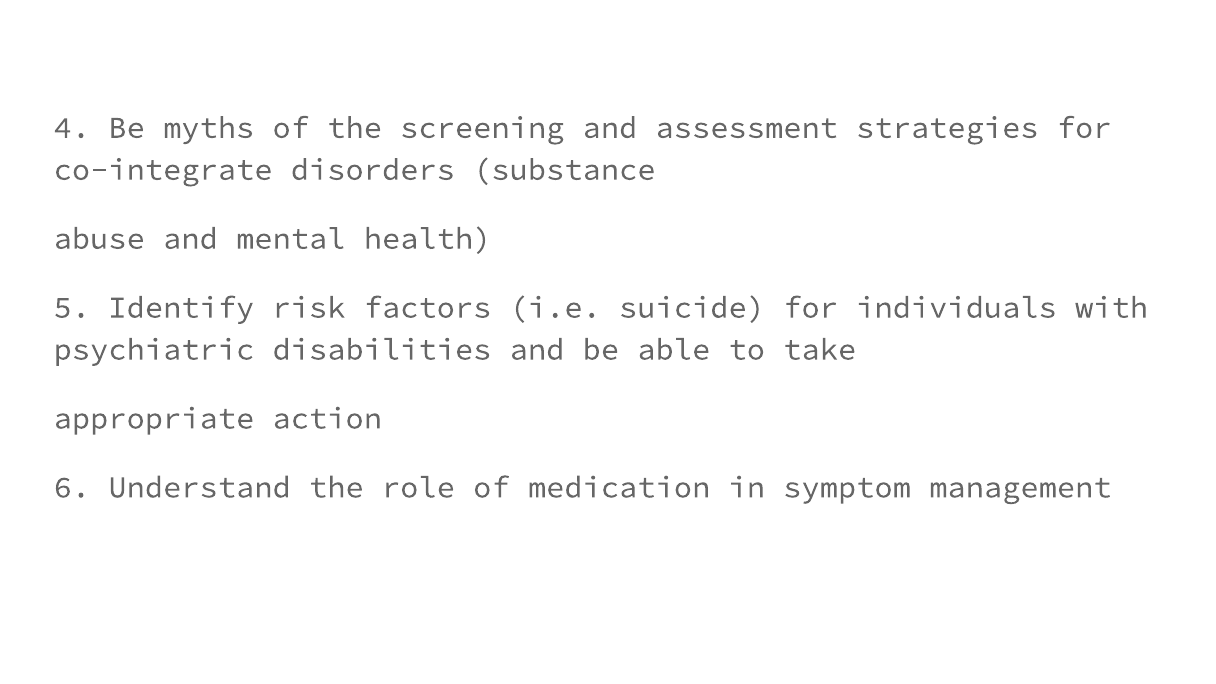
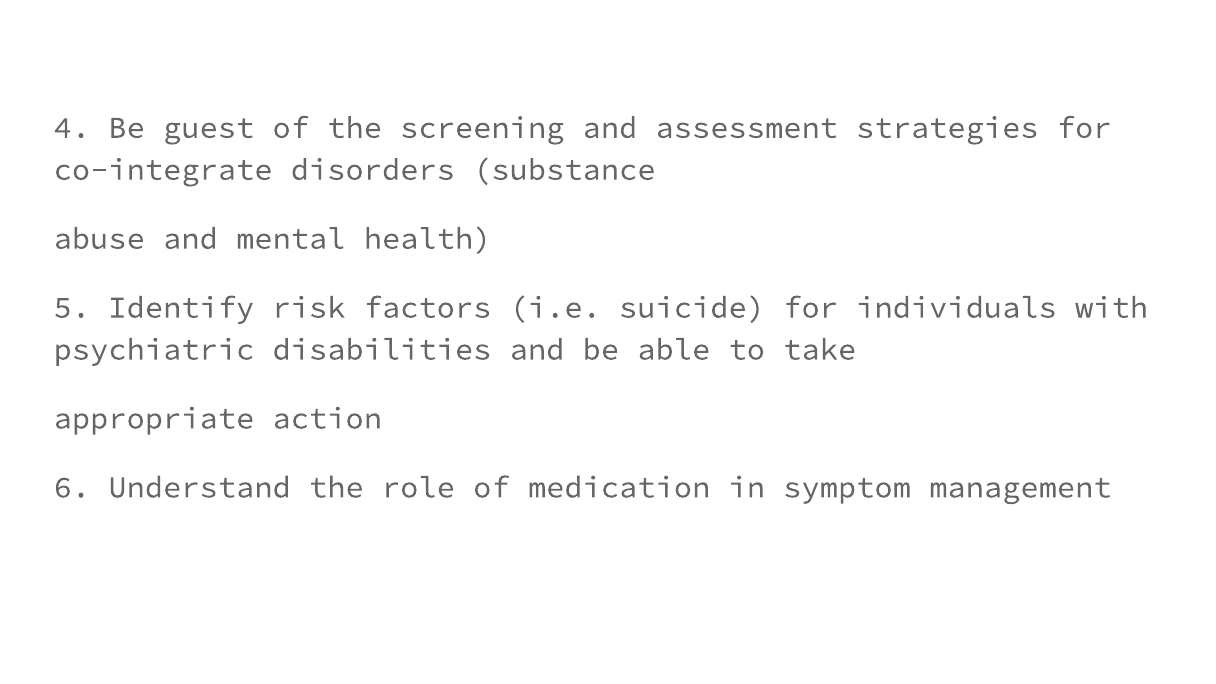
myths: myths -> guest
